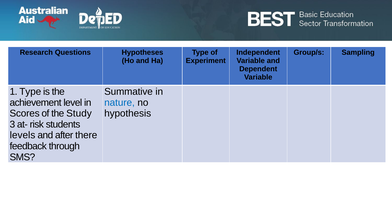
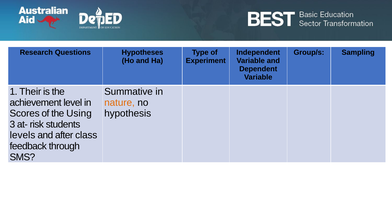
1 Type: Type -> Their
nature colour: blue -> orange
Study: Study -> Using
there: there -> class
